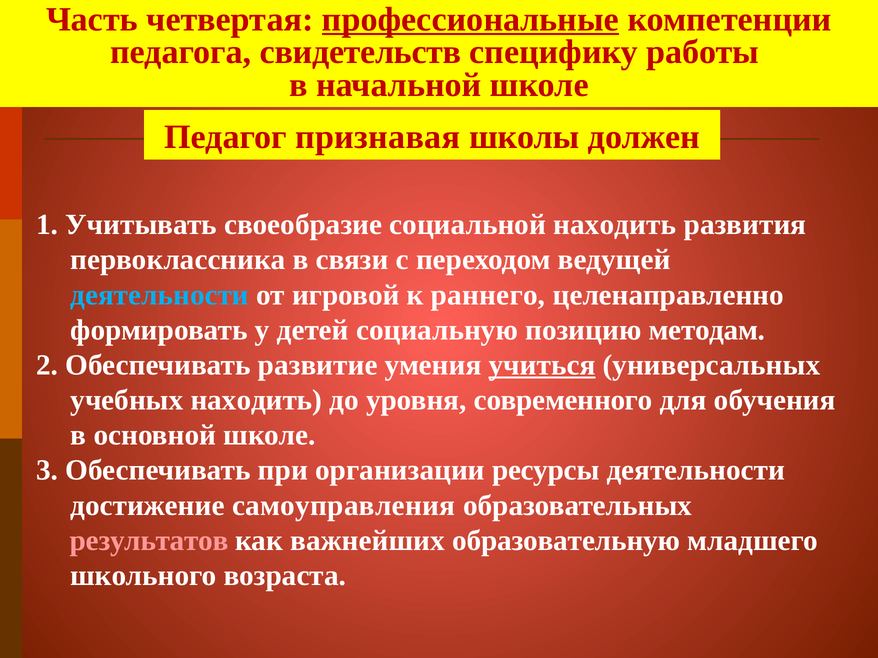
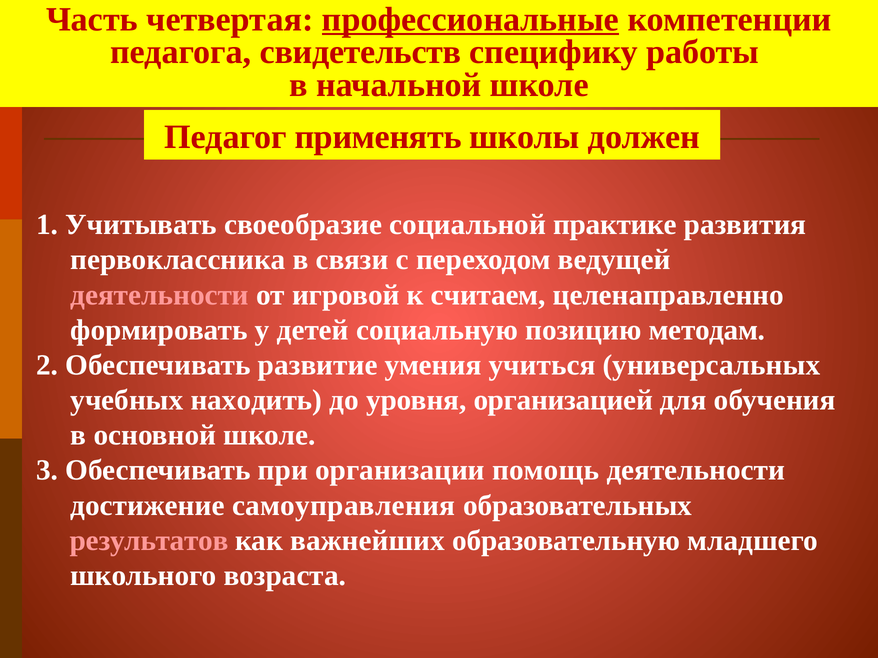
признавая: признавая -> применять
социальной находить: находить -> практике
деятельности at (160, 295) colour: light blue -> pink
раннего: раннего -> считаем
учиться underline: present -> none
современного: современного -> организацией
ресурсы: ресурсы -> помощь
